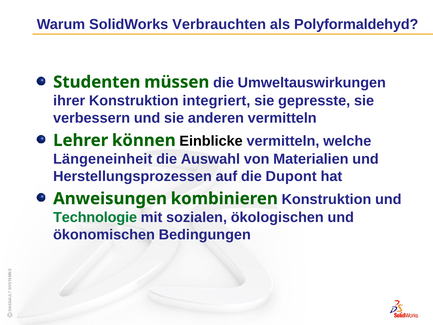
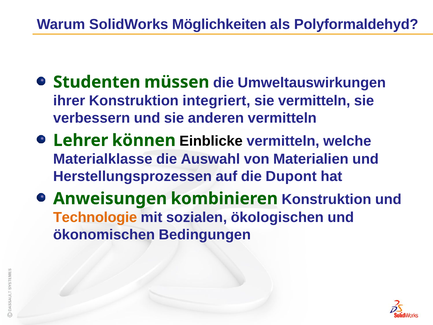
Verbrauchten: Verbrauchten -> Möglichkeiten
sie gepresste: gepresste -> vermitteln
Längeneinheit: Längeneinheit -> Materialklasse
Technologie colour: green -> orange
